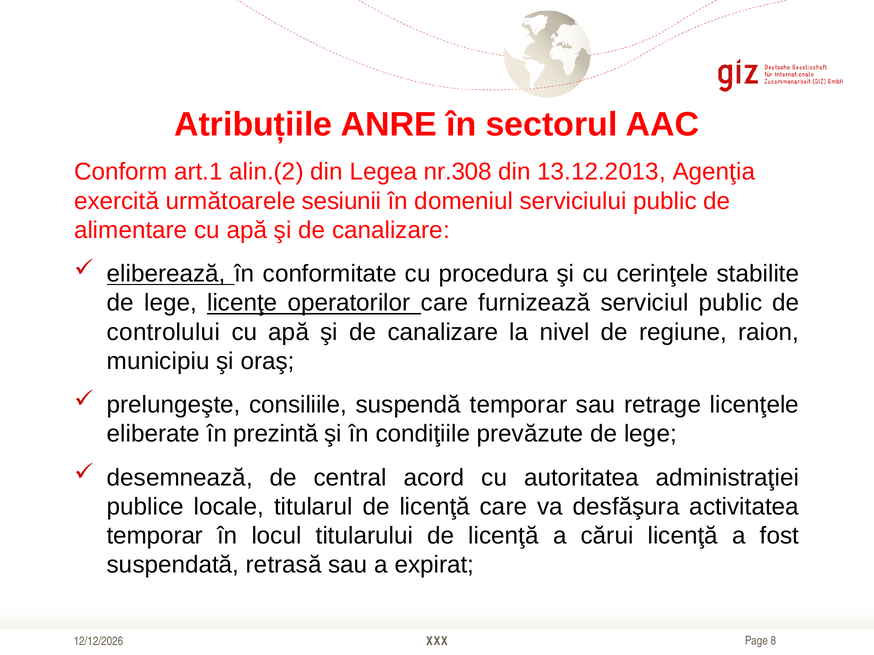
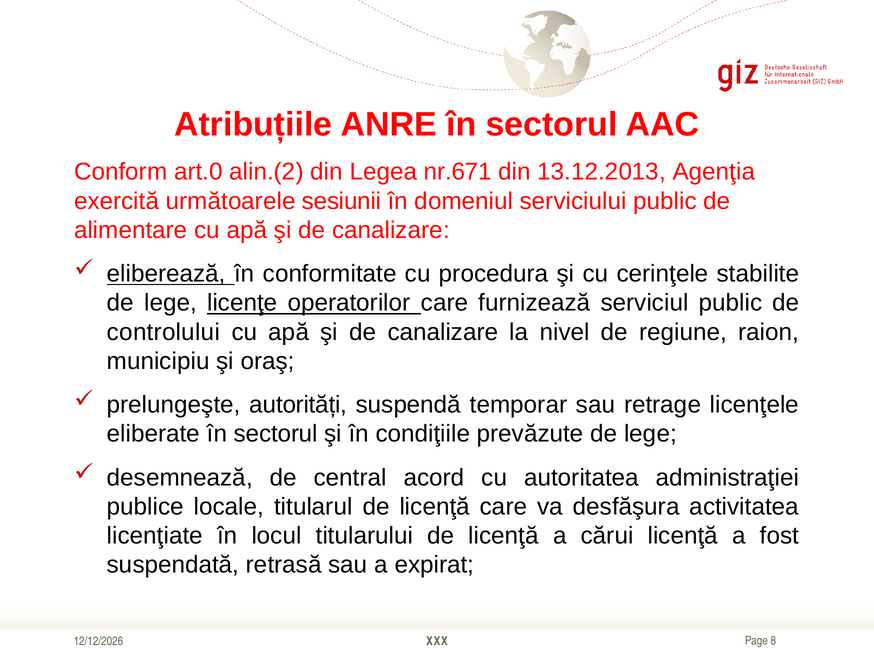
art.1: art.1 -> art.0
nr.308: nr.308 -> nr.671
consiliile: consiliile -> autorități
eliberate în prezintă: prezintă -> sectorul
temporar at (155, 536): temporar -> licenţiate
